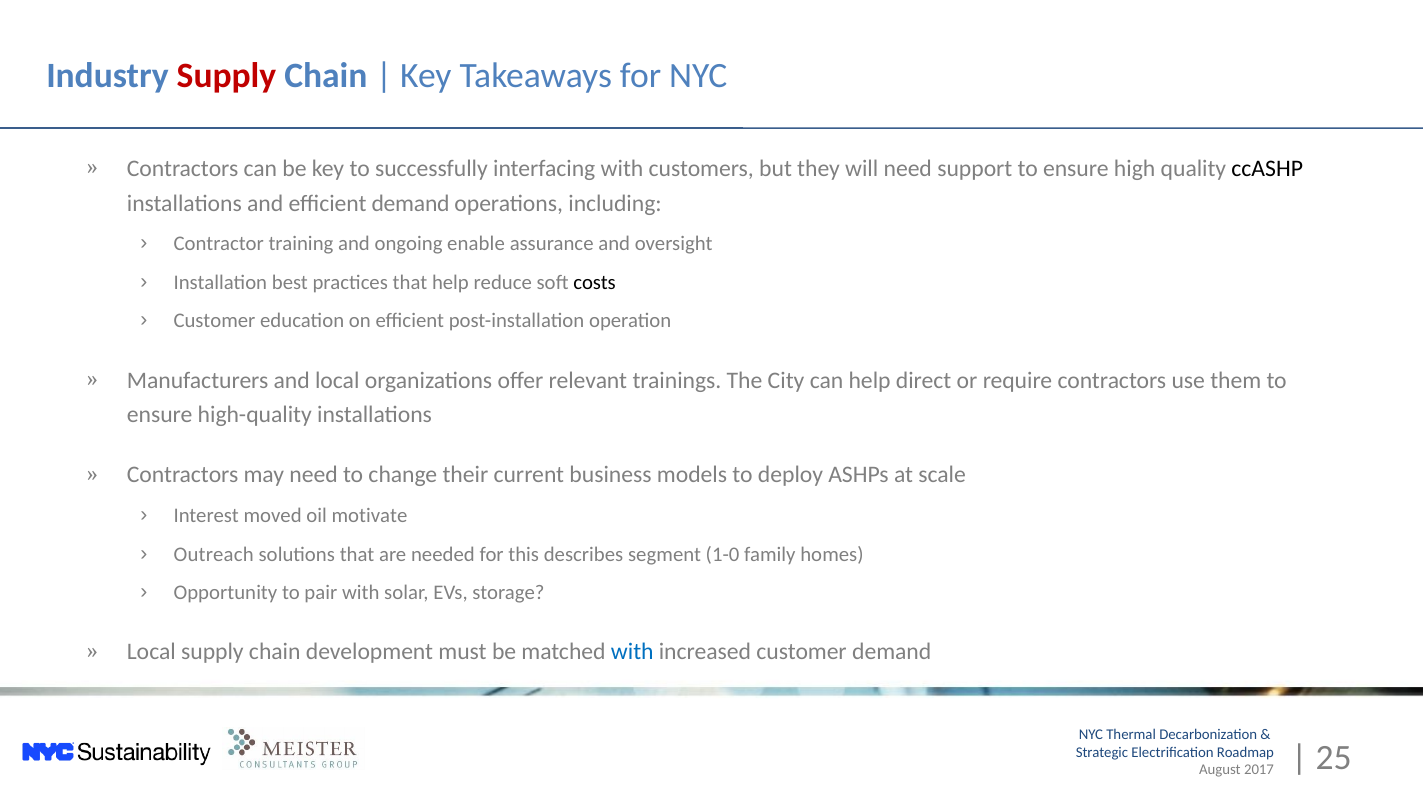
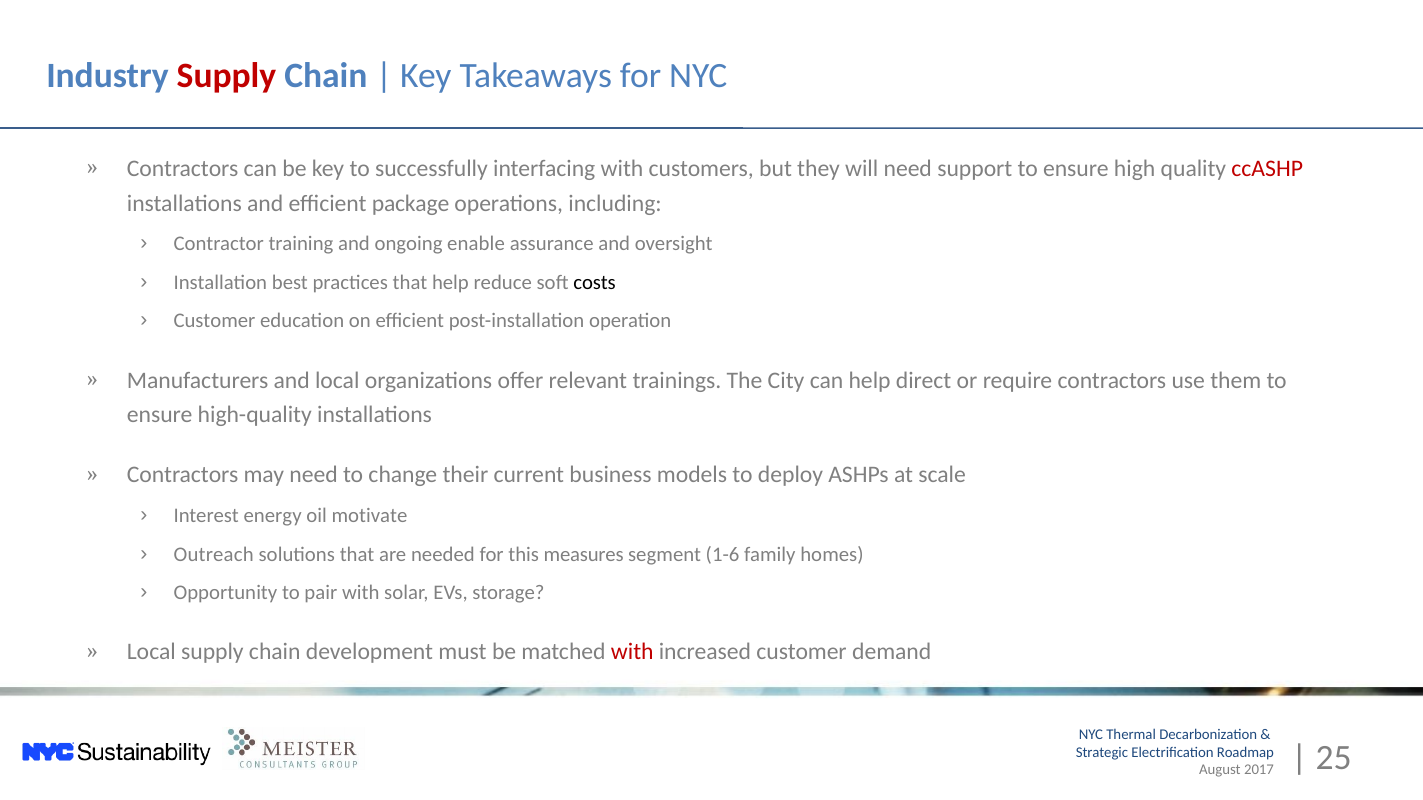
ccASHP colour: black -> red
efficient demand: demand -> package
moved: moved -> energy
describes: describes -> measures
1-0: 1-0 -> 1-6
with at (632, 653) colour: blue -> red
